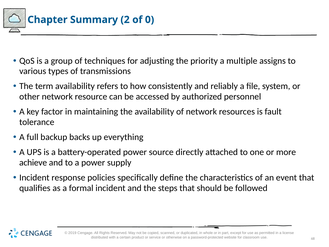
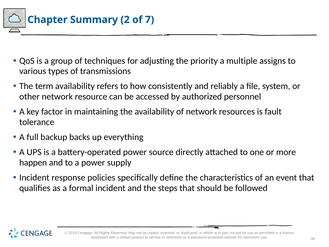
0: 0 -> 7
achieve: achieve -> happen
